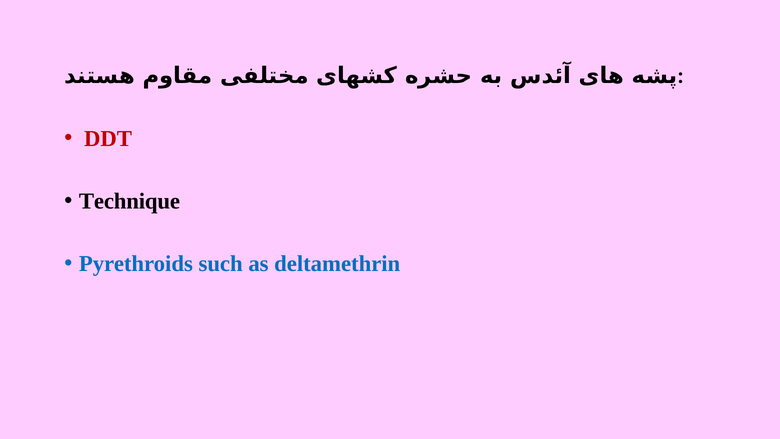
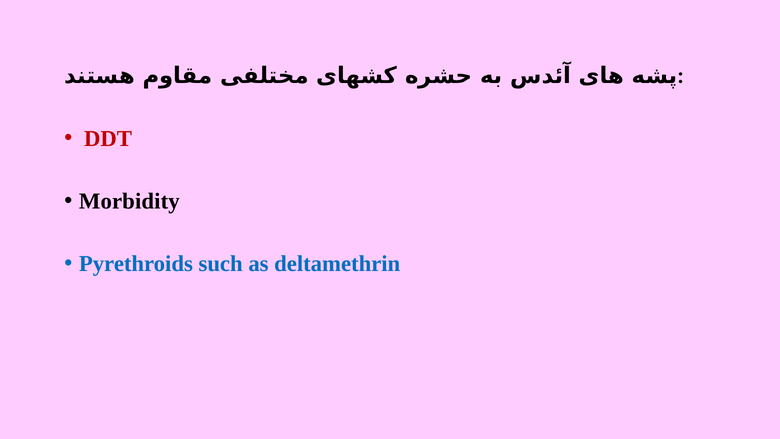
Technique: Technique -> Morbidity
